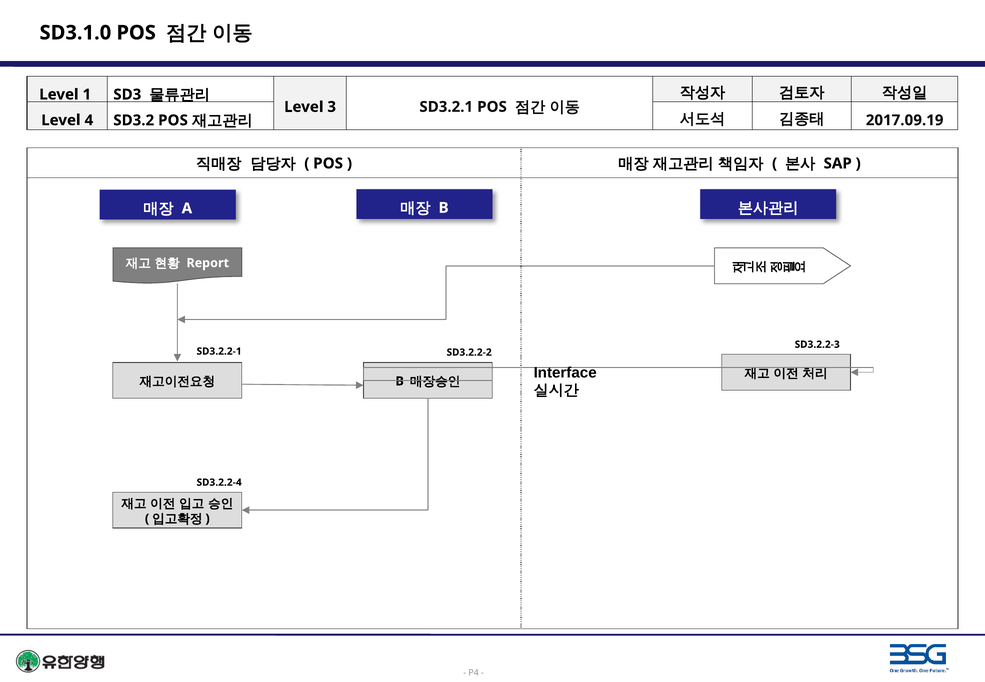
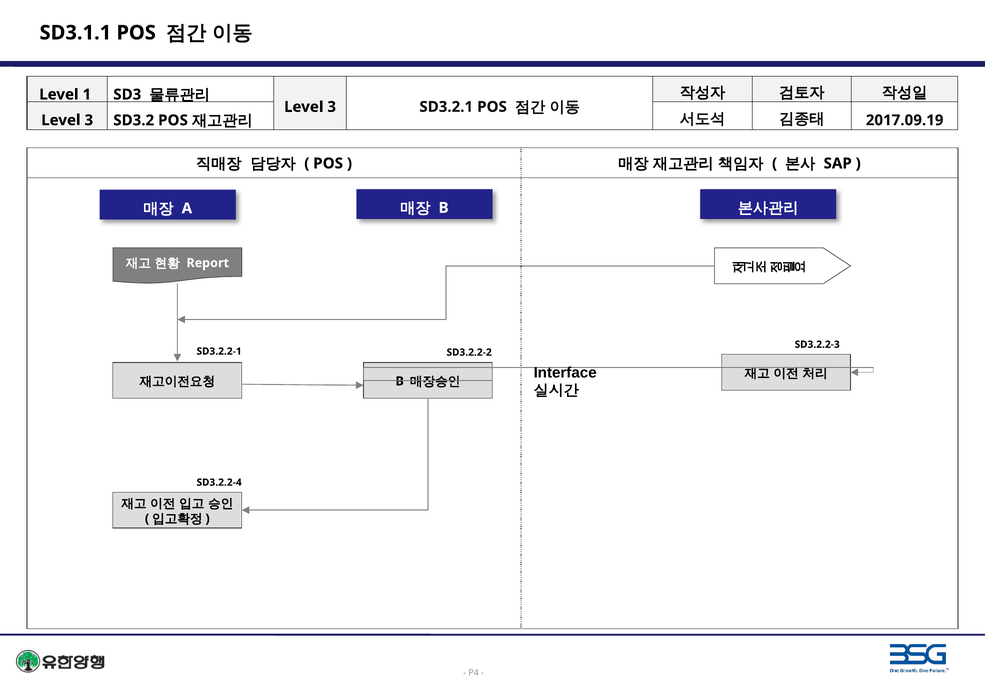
SD3.1.0: SD3.1.0 -> SD3.1.1
4 at (89, 120): 4 -> 3
